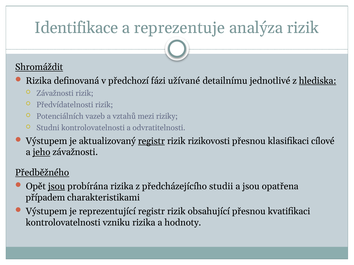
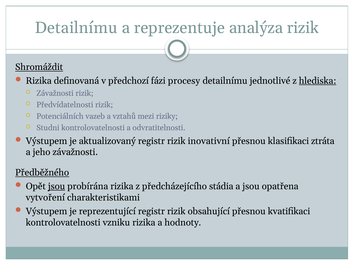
Identifikace at (76, 28): Identifikace -> Detailnímu
užívané: užívané -> procesy
registr at (151, 141) underline: present -> none
rizikovosti: rizikovosti -> inovativní
cílové: cílové -> ztráta
jeho underline: present -> none
studii: studii -> stádia
případem: případem -> vytvoření
